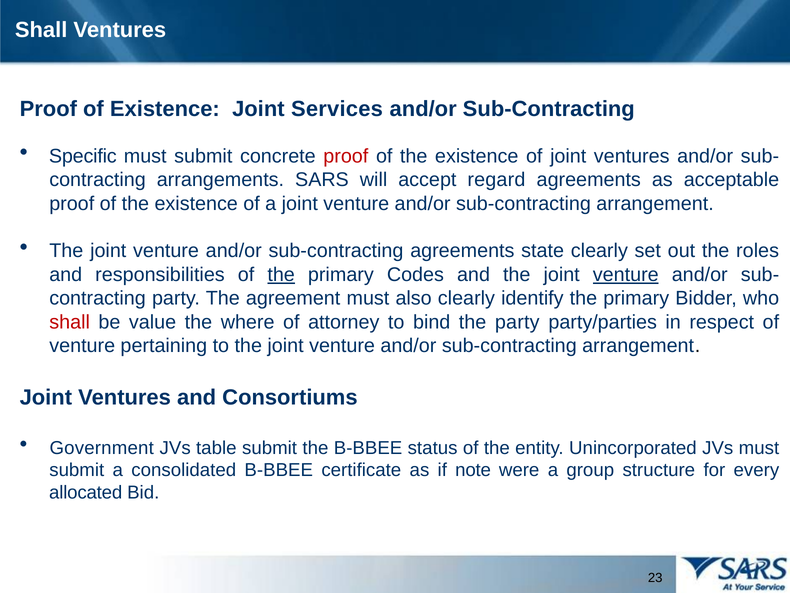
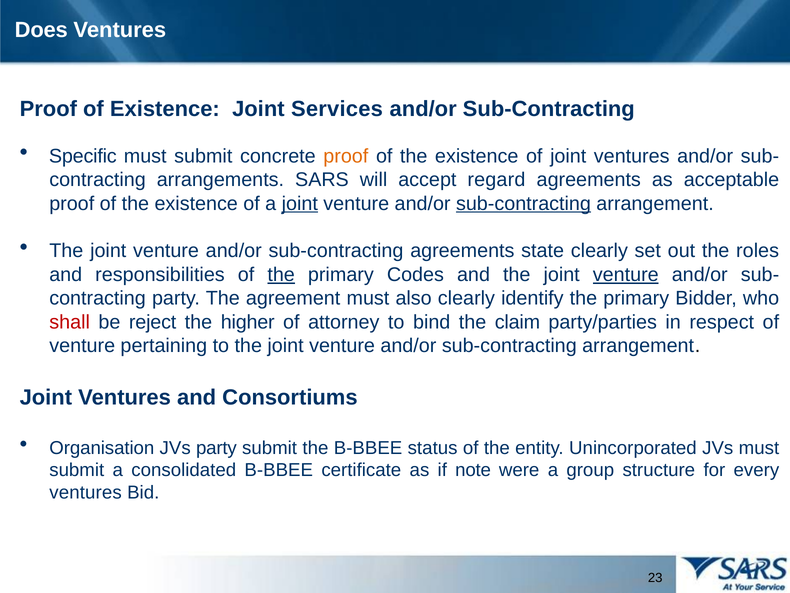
Shall at (41, 30): Shall -> Does
proof at (346, 156) colour: red -> orange
joint at (300, 203) underline: none -> present
sub-contracting at (523, 203) underline: none -> present
value: value -> reject
where: where -> higher
the party: party -> claim
Government: Government -> Organisation
JVs table: table -> party
allocated at (86, 492): allocated -> ventures
